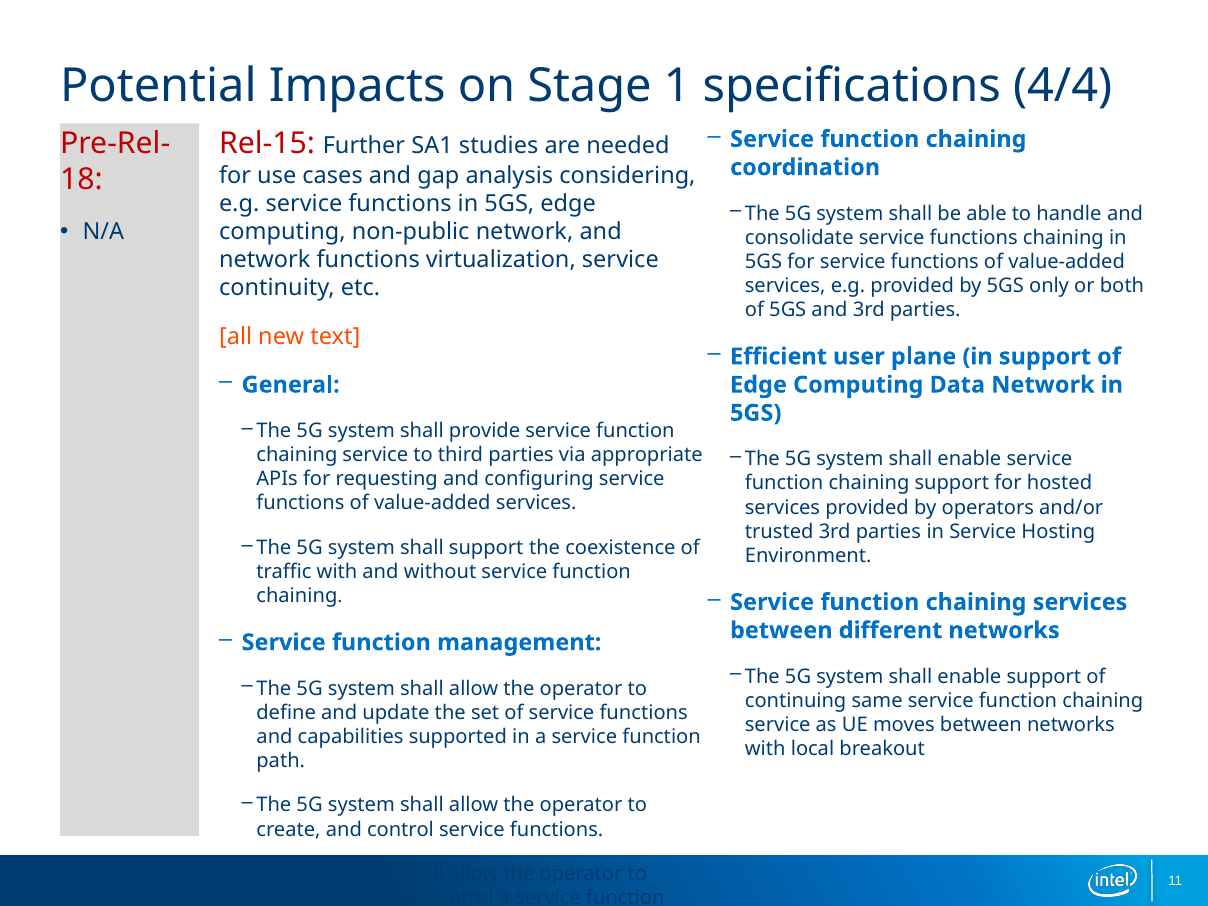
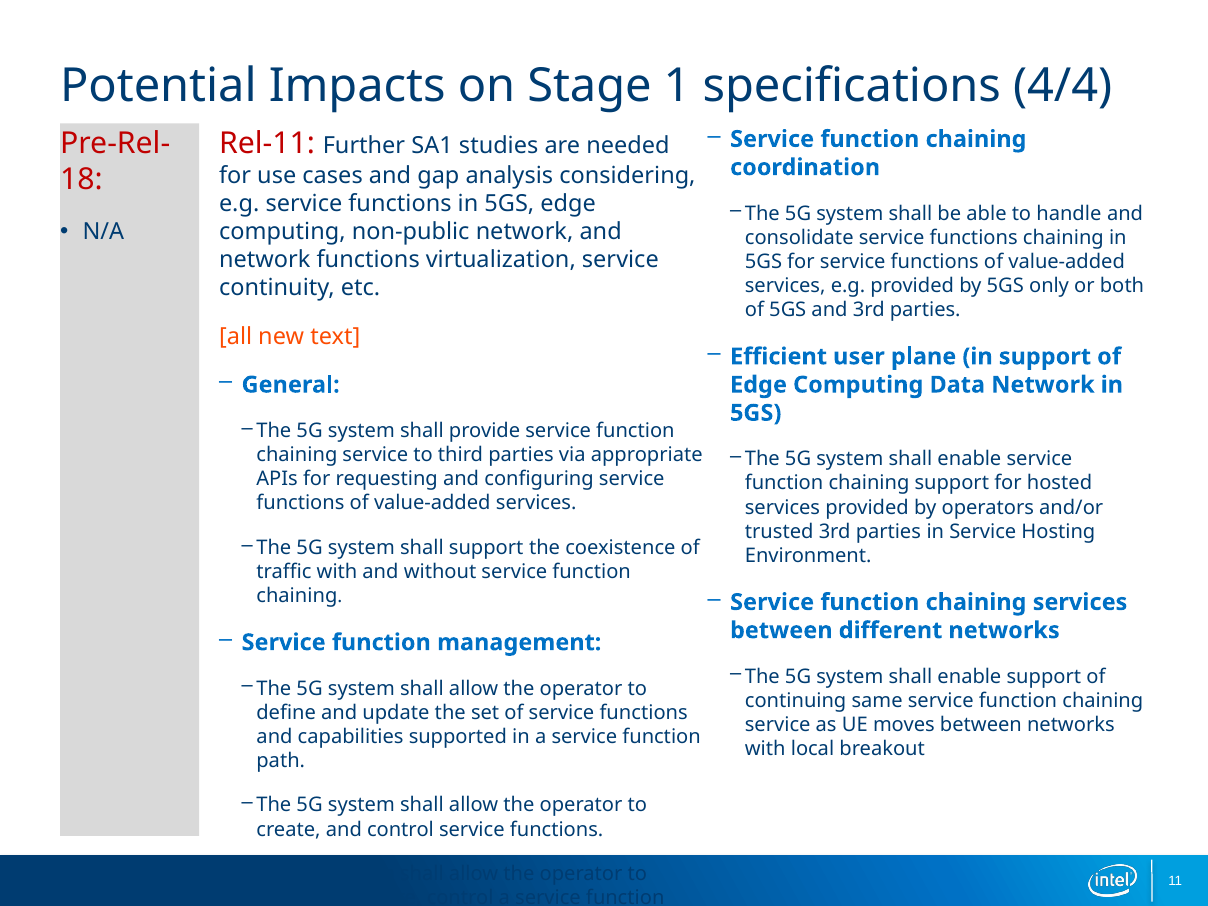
Rel-15: Rel-15 -> Rel-11
